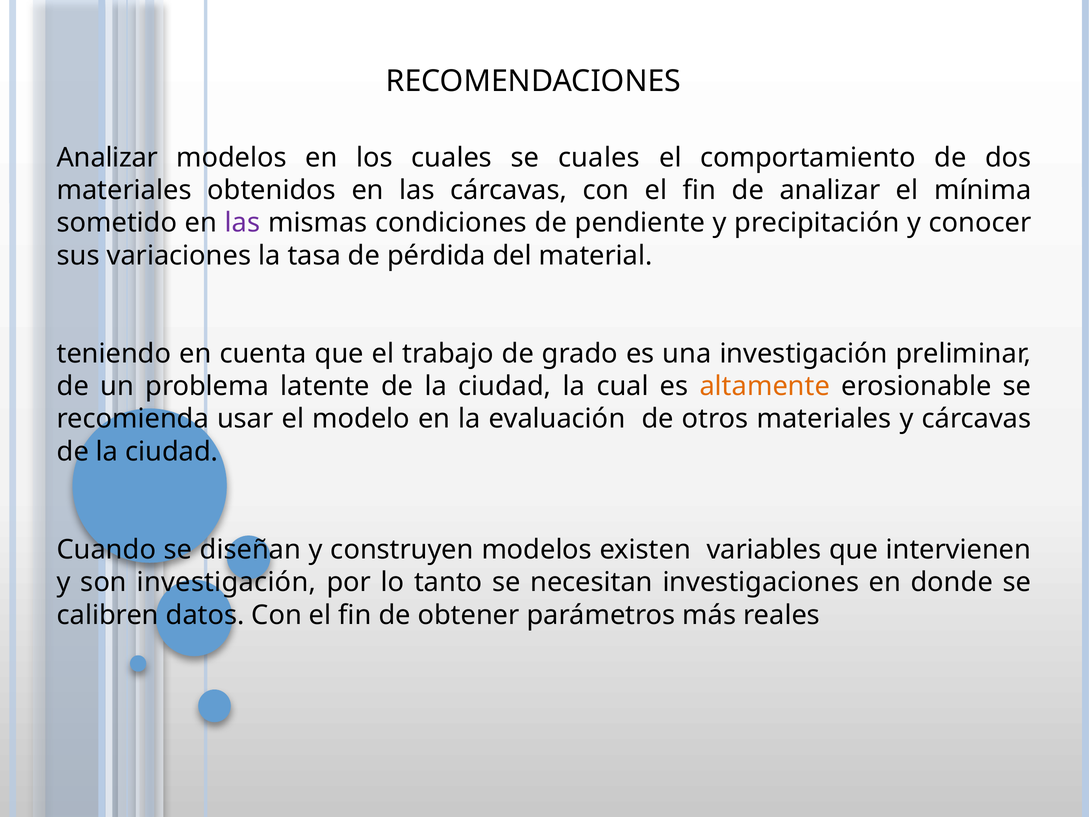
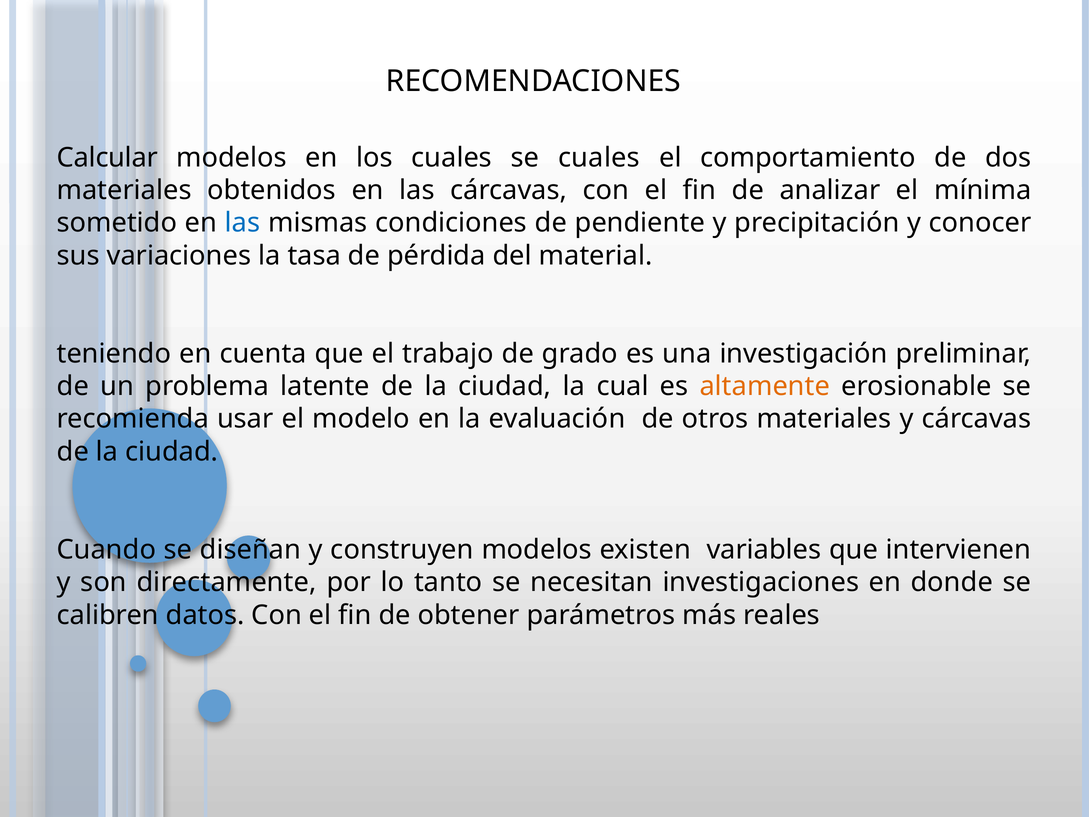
Analizar at (107, 157): Analizar -> Calcular
las at (243, 223) colour: purple -> blue
son investigación: investigación -> directamente
